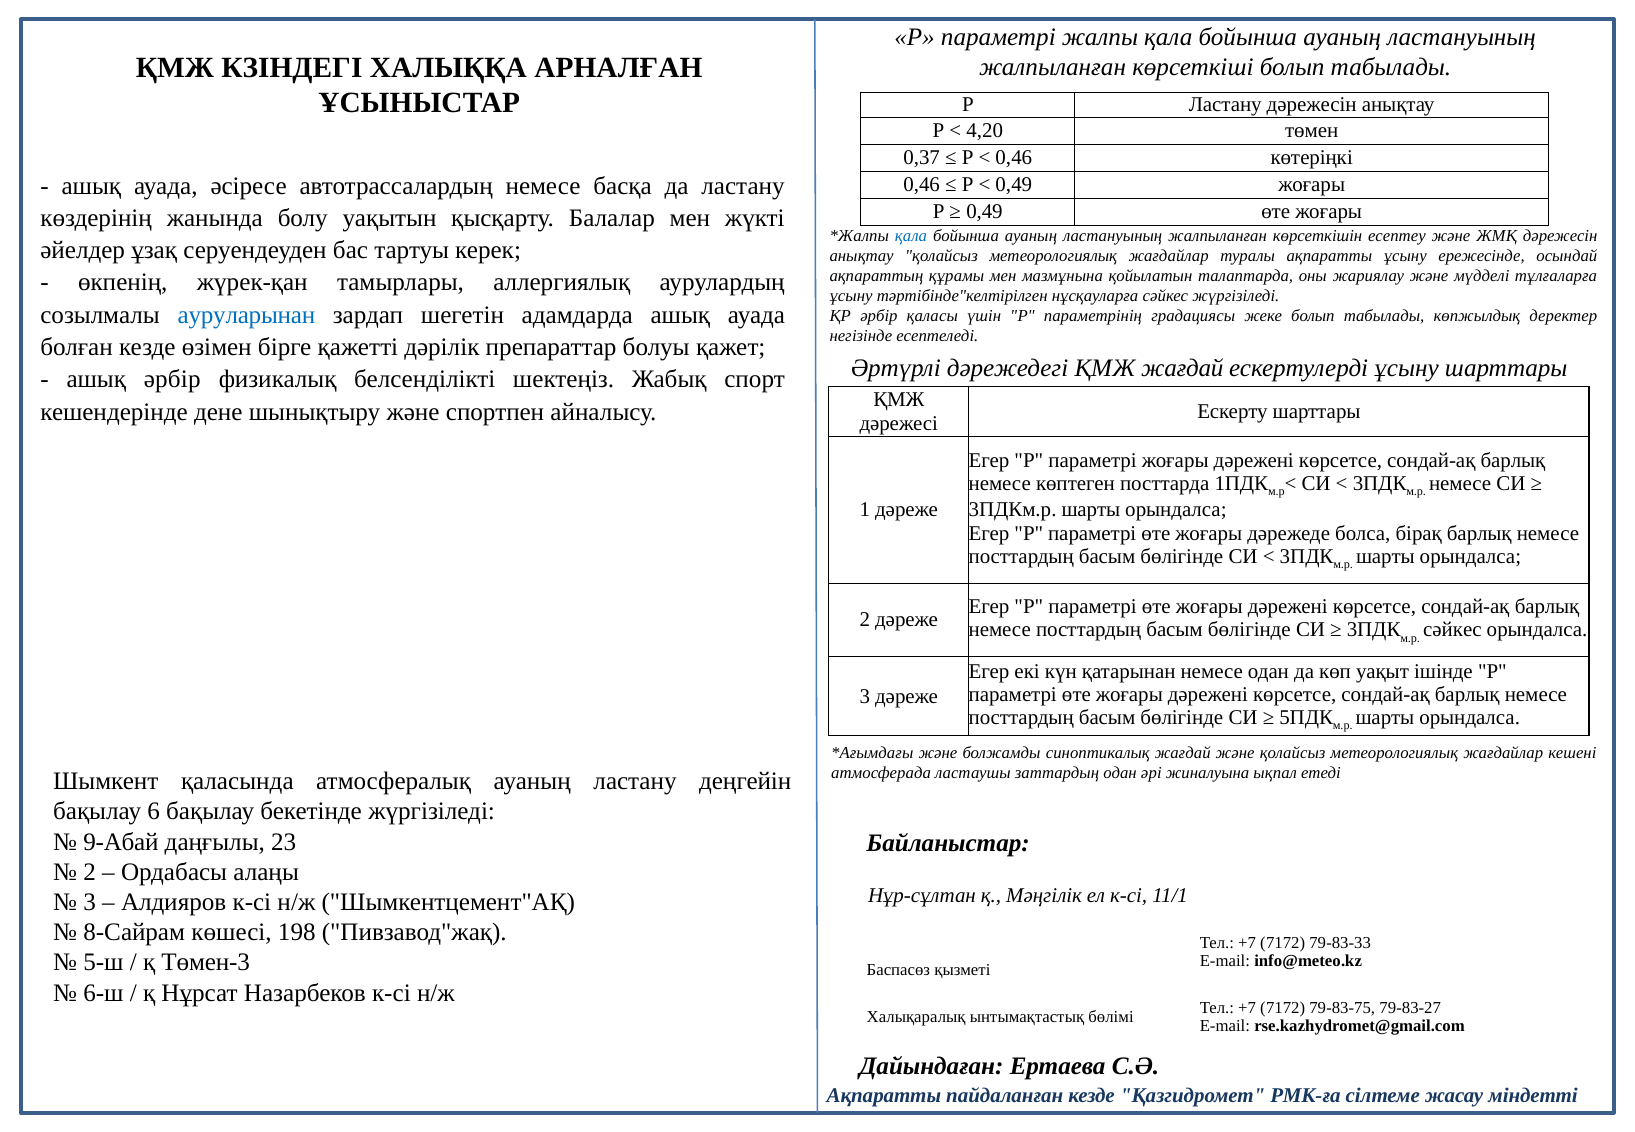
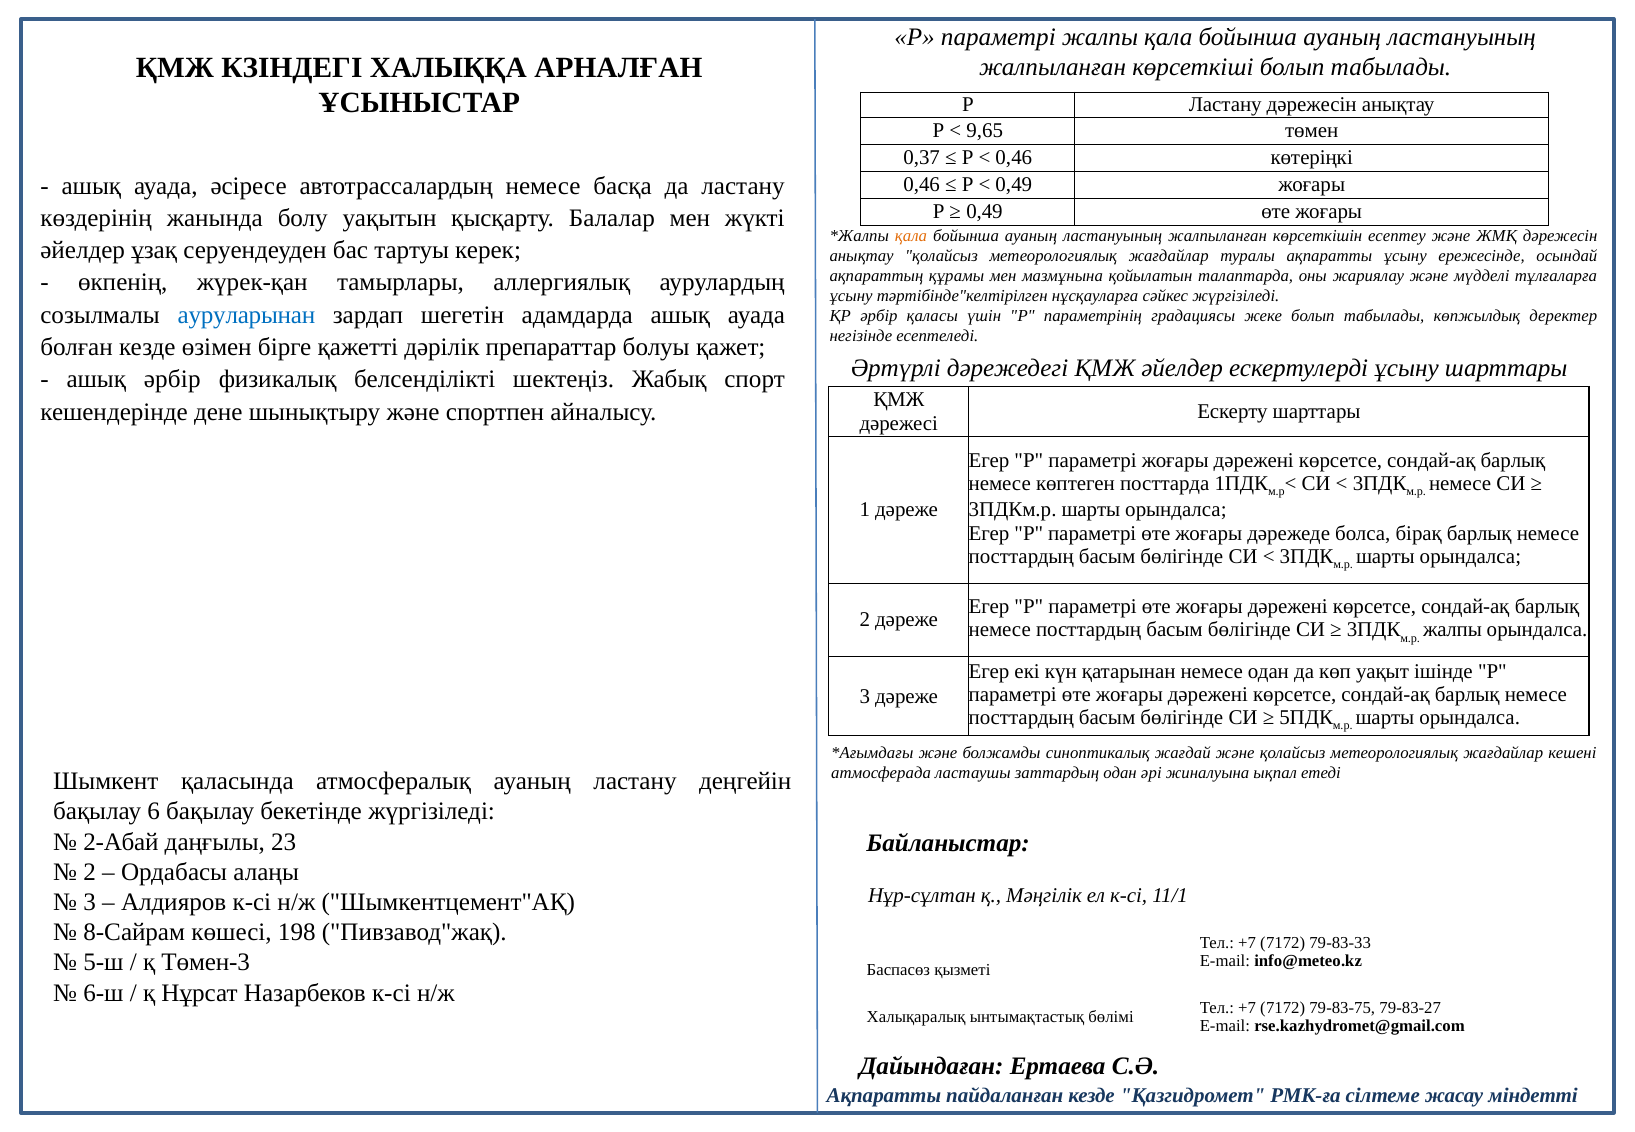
4,20: 4,20 -> 9,65
қала at (911, 236) colour: blue -> orange
ҚМЖ жағдай: жағдай -> әйелдер
сәйкес at (1452, 630): сәйкес -> жалпы
9-Абай: 9-Абай -> 2-Абай
